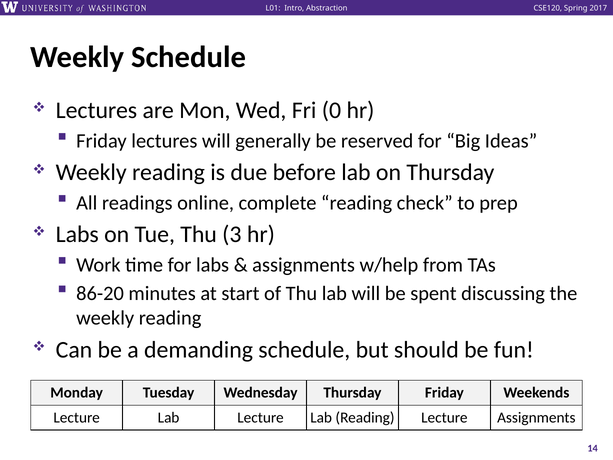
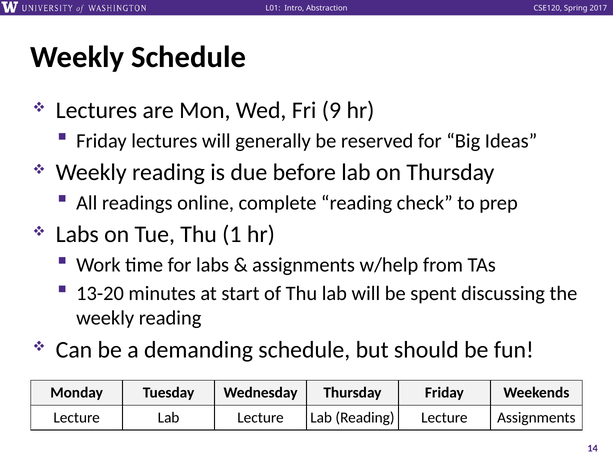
0: 0 -> 9
3: 3 -> 1
86-20: 86-20 -> 13-20
